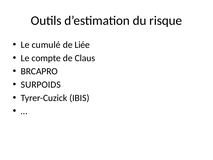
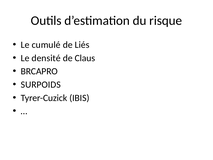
Liée: Liée -> Liés
compte: compte -> densité
